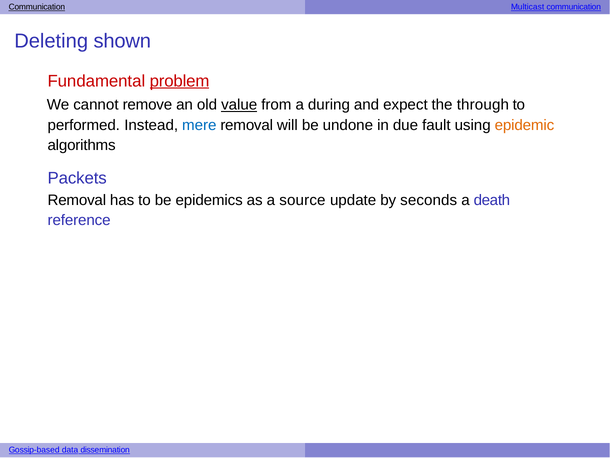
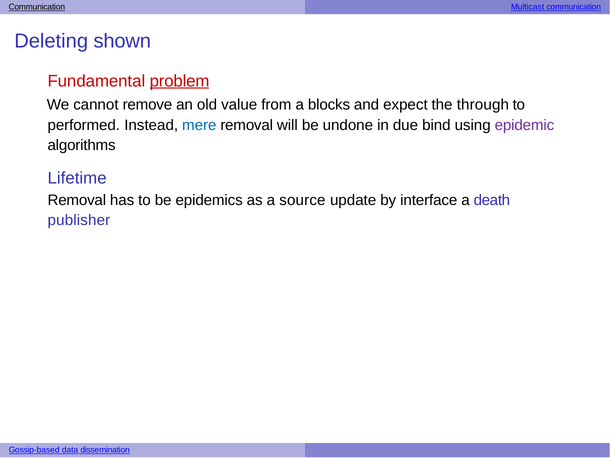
value underline: present -> none
during: during -> blocks
fault: fault -> bind
epidemic colour: orange -> purple
Packets: Packets -> Lifetime
seconds: seconds -> interface
reference: reference -> publisher
